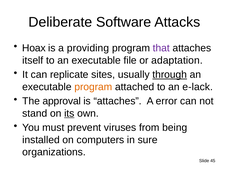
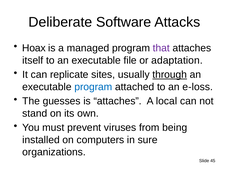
providing: providing -> managed
program at (93, 87) colour: orange -> blue
e-lack: e-lack -> e-loss
approval: approval -> guesses
error: error -> local
its underline: present -> none
